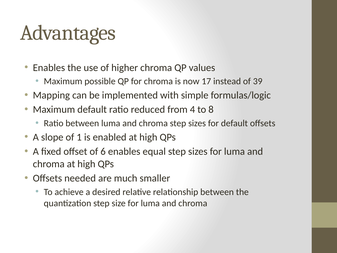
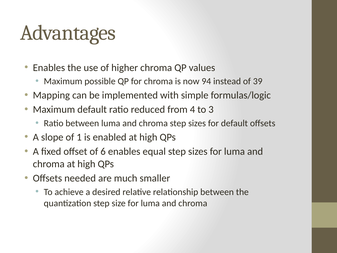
17: 17 -> 94
8: 8 -> 3
